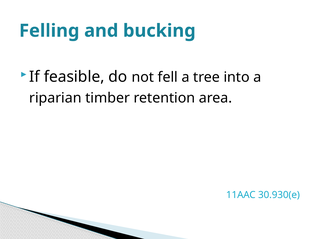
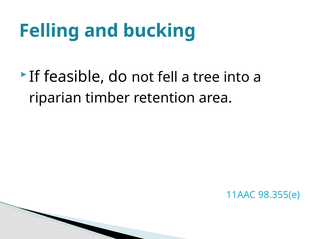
30.930(e: 30.930(e -> 98.355(e
